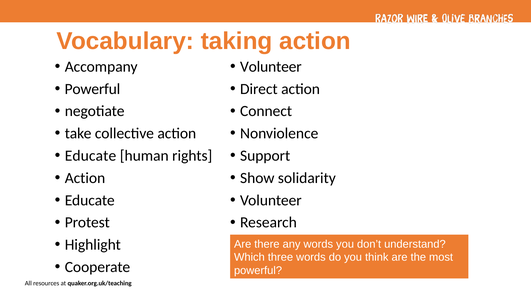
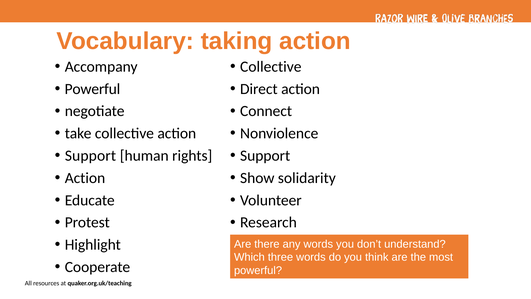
Volunteer at (271, 67): Volunteer -> Collective
Educate at (90, 156): Educate -> Support
